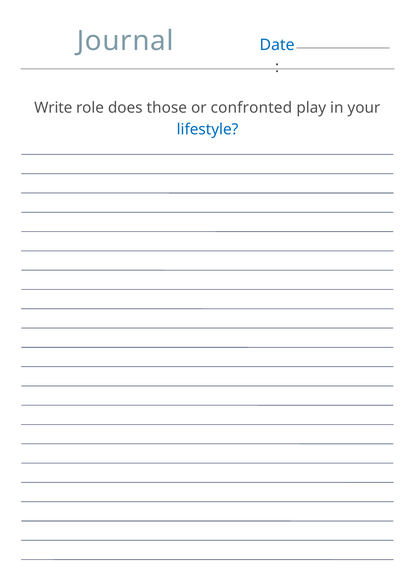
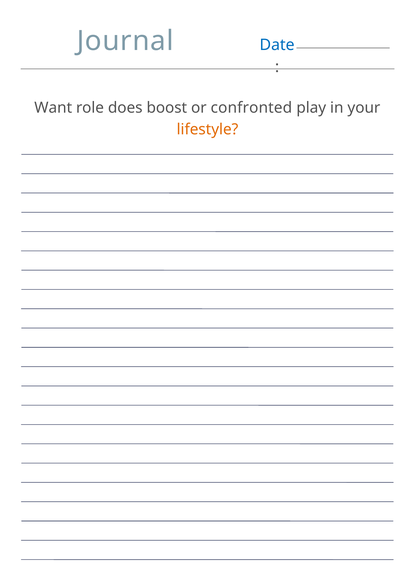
Write: Write -> Want
those: those -> boost
lifestyle colour: blue -> orange
